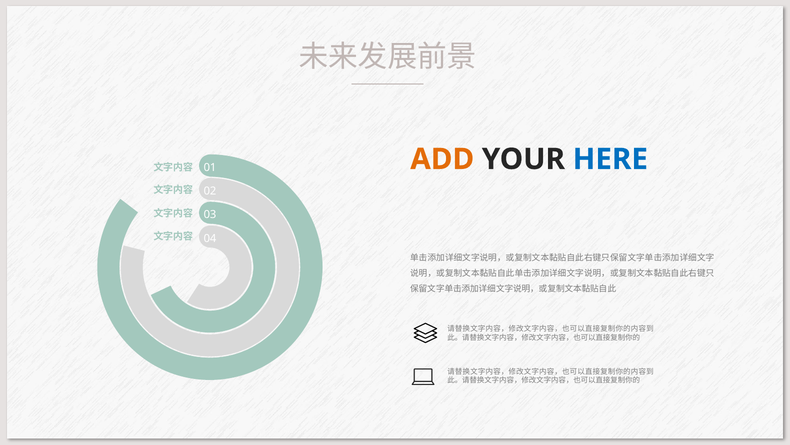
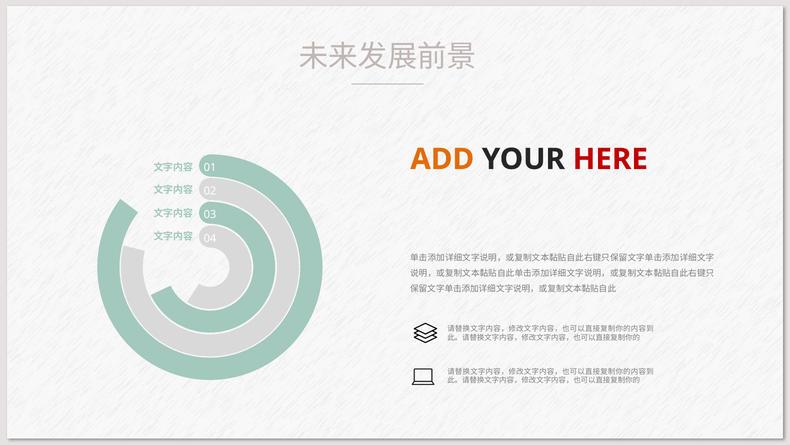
HERE colour: blue -> red
